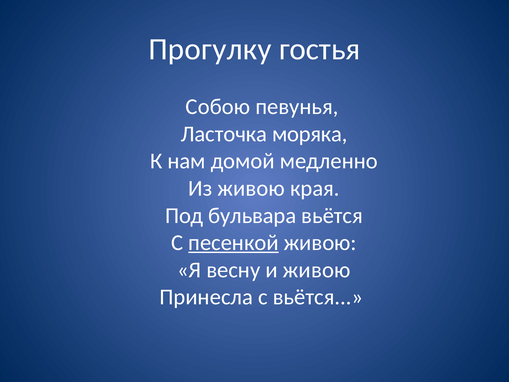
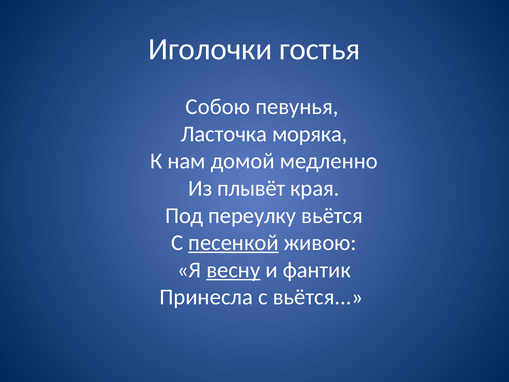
Прогулку: Прогулку -> Иголочки
Из живою: живою -> плывёт
бульвара: бульвара -> переулку
весну underline: none -> present
и живою: живою -> фантик
